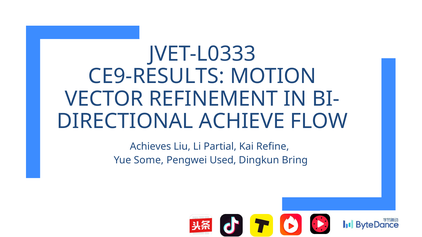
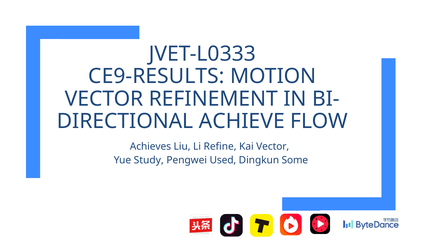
Partial: Partial -> Refine
Kai Refine: Refine -> Vector
Some: Some -> Study
Bring: Bring -> Some
